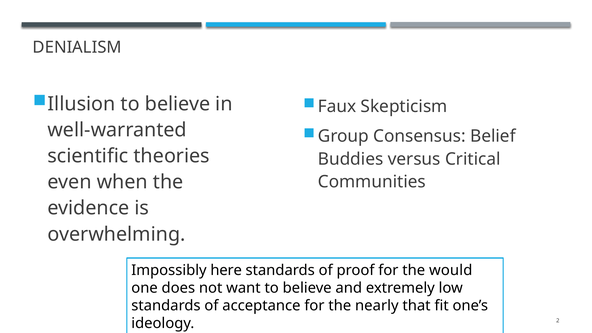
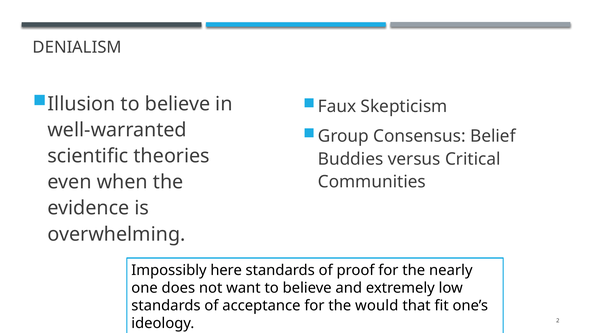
would: would -> nearly
nearly: nearly -> would
